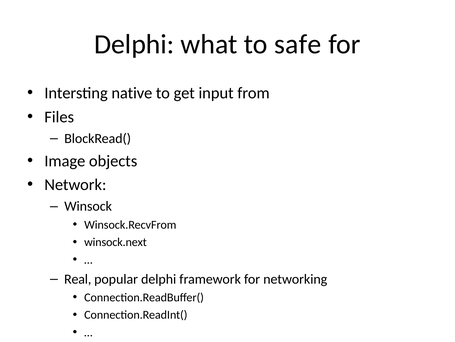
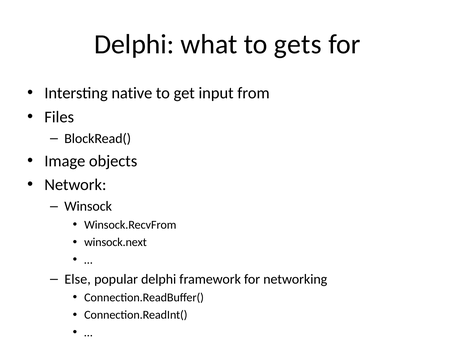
safe: safe -> gets
Real: Real -> Else
